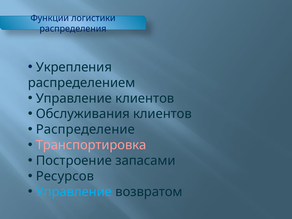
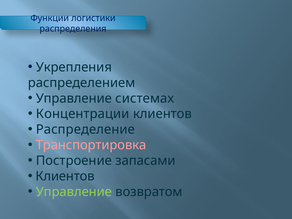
Управление клиентов: клиентов -> системах
Обслуживания: Обслуживания -> Концентрации
Ресурсов at (65, 176): Ресурсов -> Клиентов
Управление at (74, 192) colour: light blue -> light green
